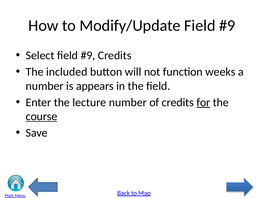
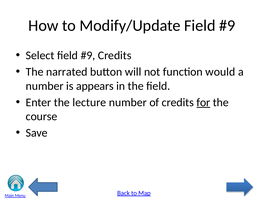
included: included -> narrated
weeks: weeks -> would
course underline: present -> none
